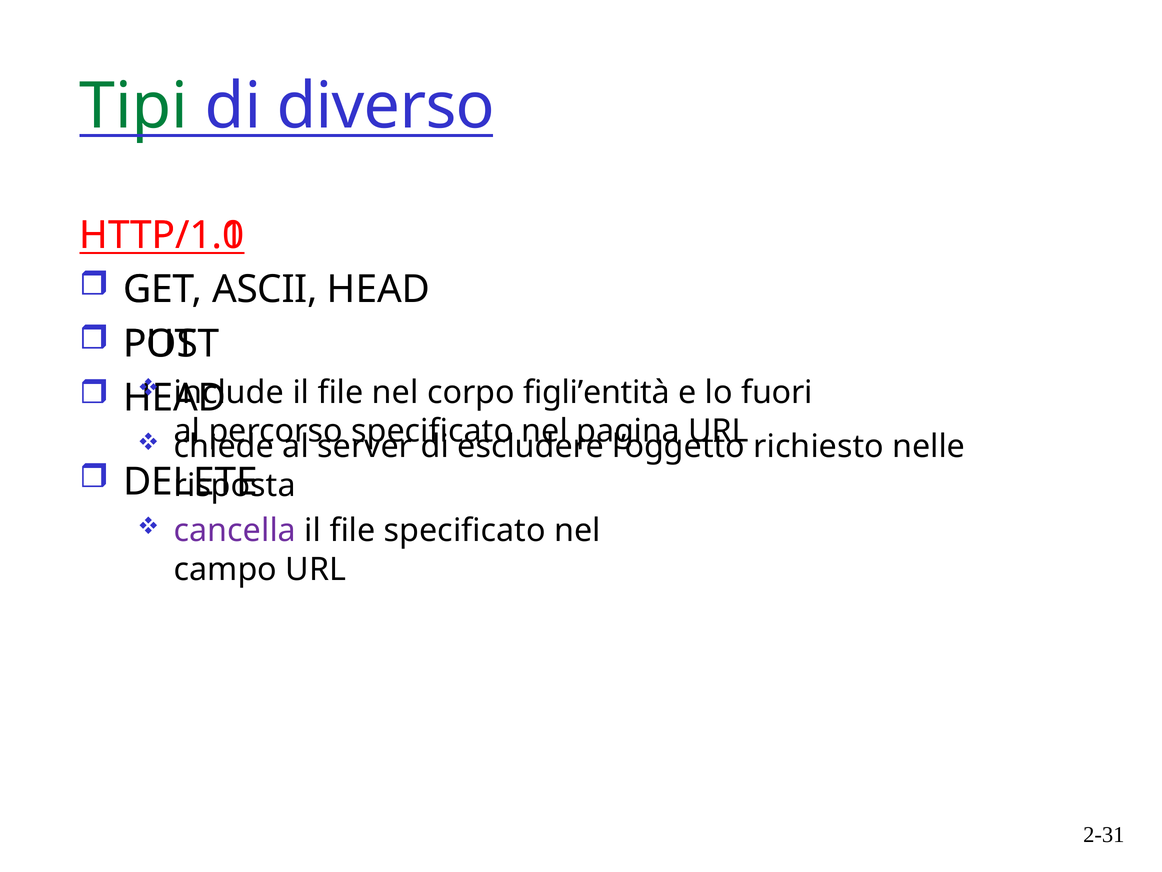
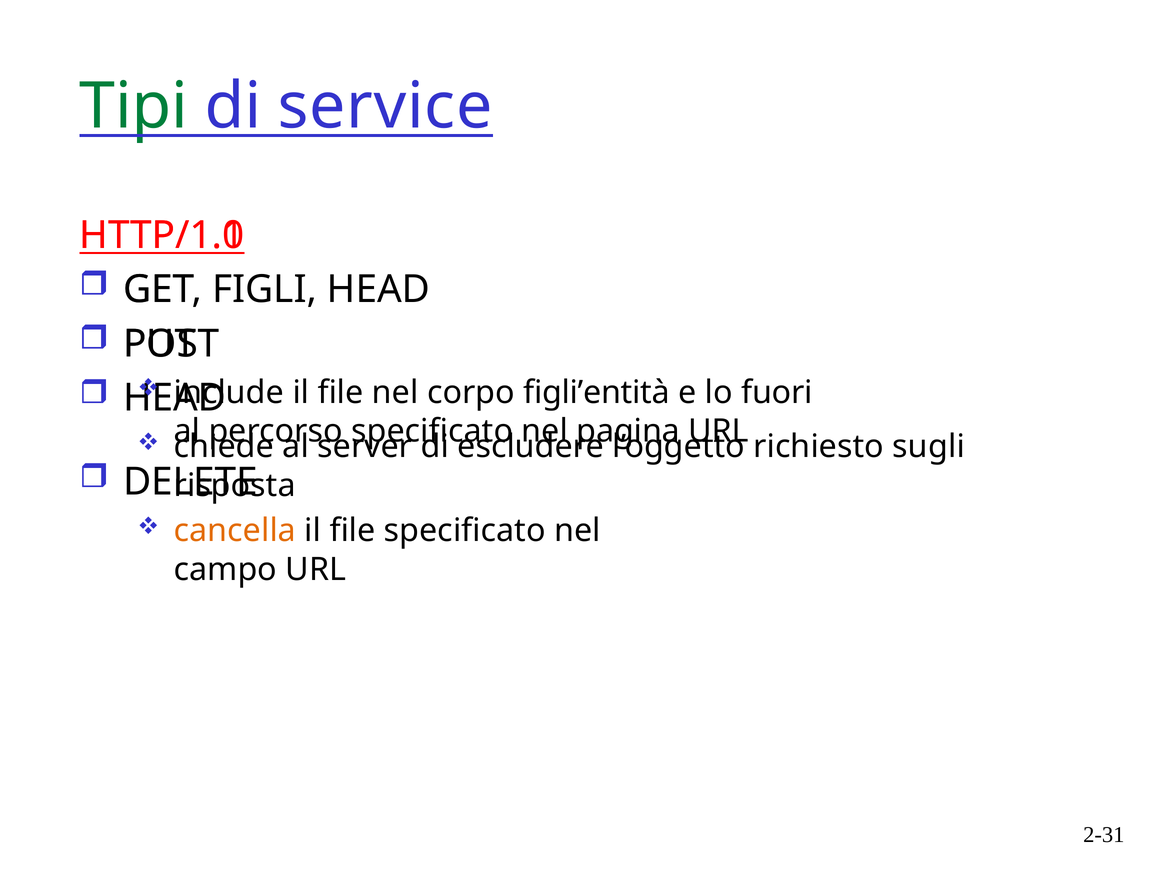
diverso: diverso -> service
ASCII: ASCII -> FIGLI
nelle: nelle -> sugli
cancella colour: purple -> orange
